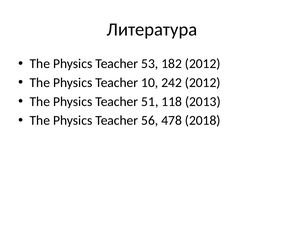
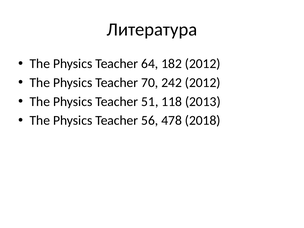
53: 53 -> 64
10: 10 -> 70
